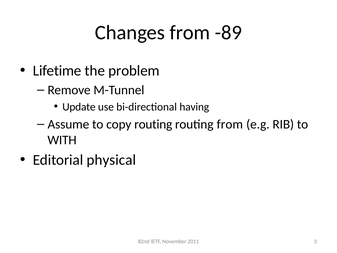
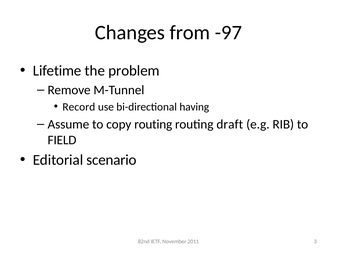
-89: -89 -> -97
Update: Update -> Record
routing from: from -> draft
WITH: WITH -> FIELD
physical: physical -> scenario
